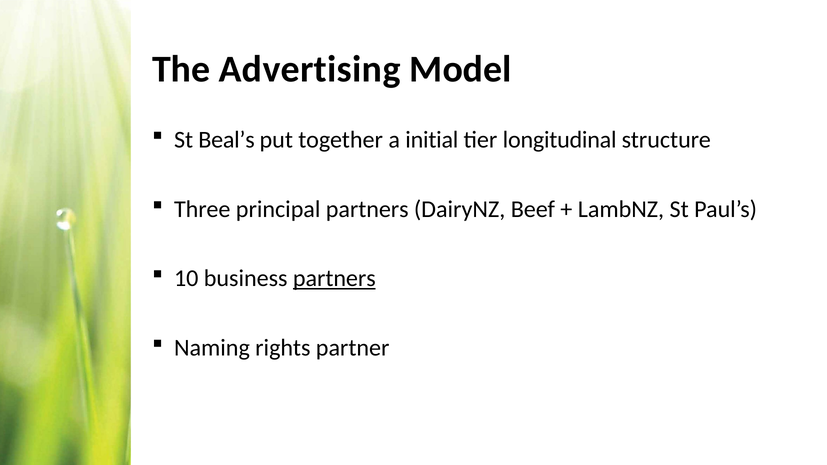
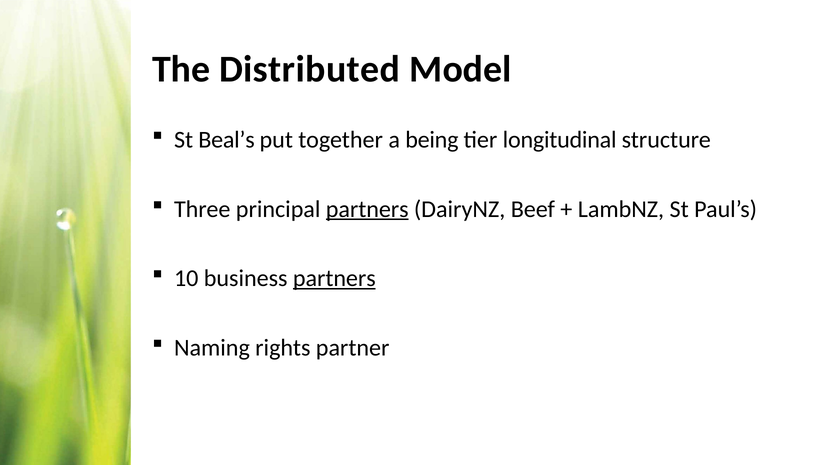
Advertising: Advertising -> Distributed
initial: initial -> being
partners at (367, 209) underline: none -> present
